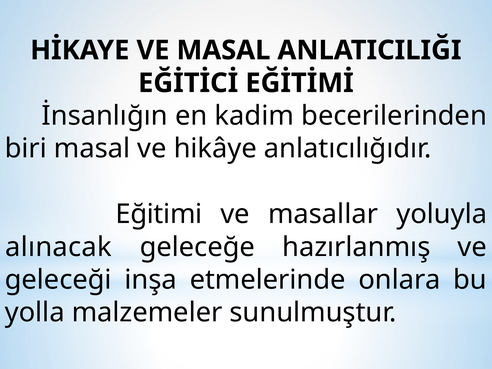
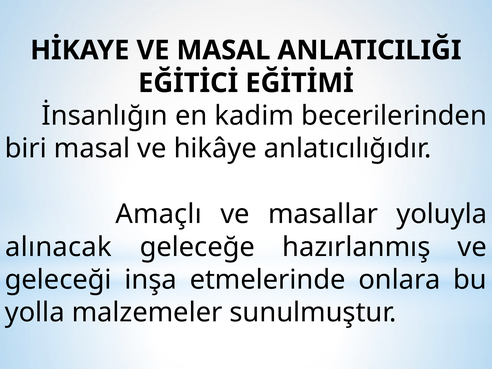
Eğitimi: Eğitimi -> Amaçlı
